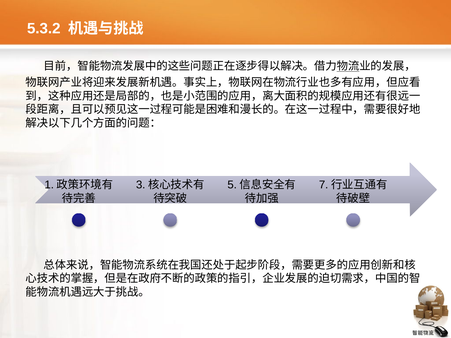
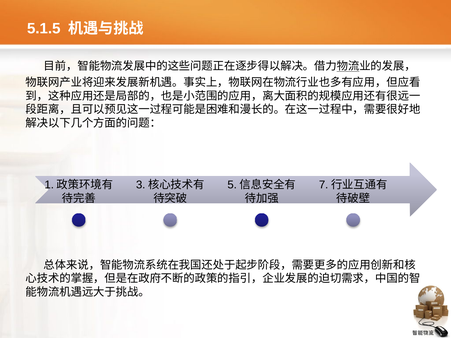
5.3.2: 5.3.2 -> 5.1.5
